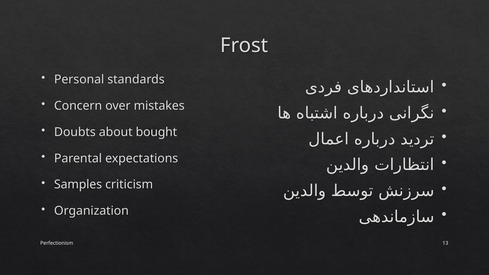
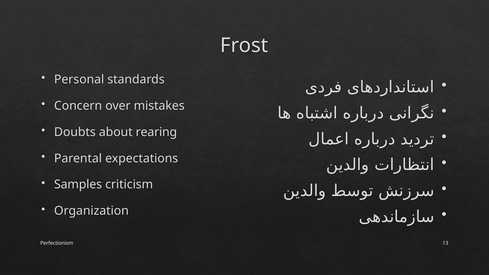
bought: bought -> rearing
